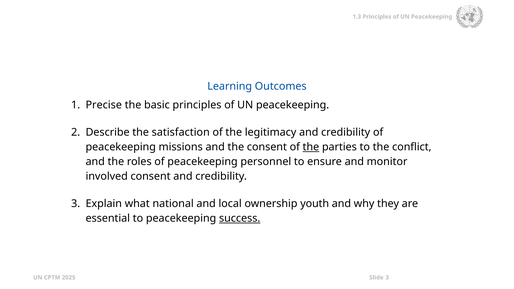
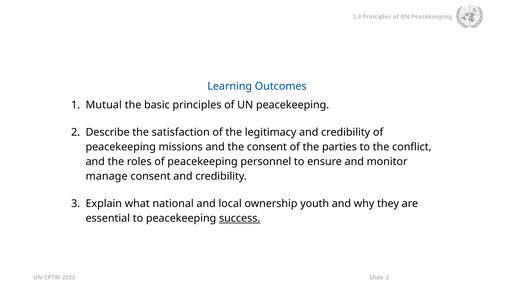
Precise: Precise -> Mutual
the at (311, 147) underline: present -> none
involved: involved -> manage
